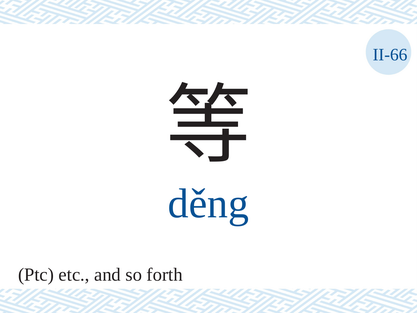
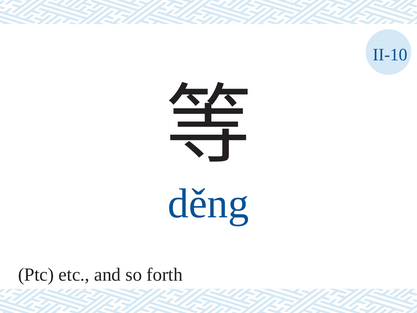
II-66: II-66 -> II-10
